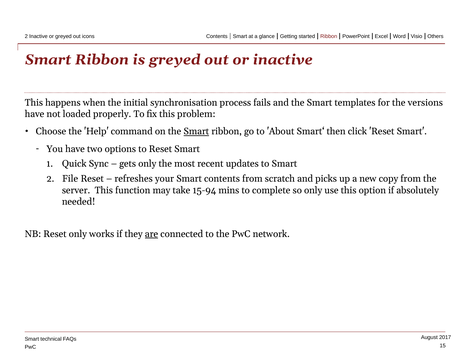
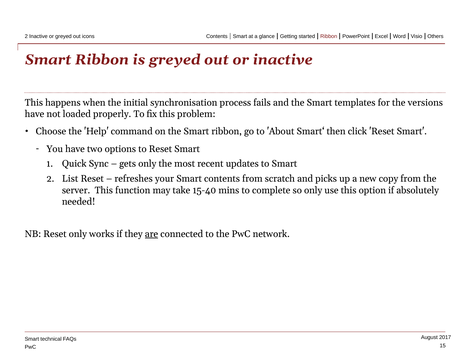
Smart at (196, 131) underline: present -> none
File: File -> List
15-94: 15-94 -> 15-40
